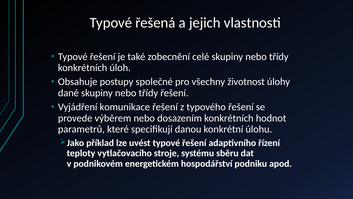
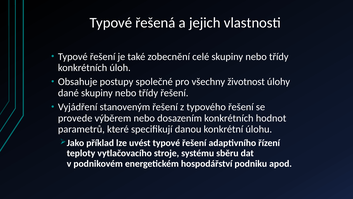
komunikace: komunikace -> stanoveným
